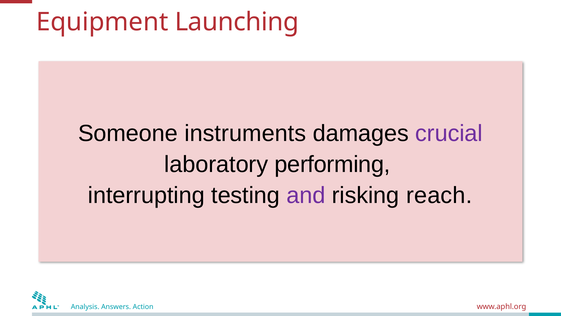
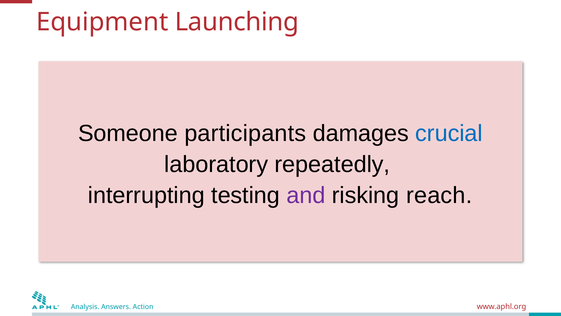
instruments: instruments -> participants
crucial colour: purple -> blue
performing: performing -> repeatedly
